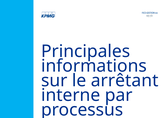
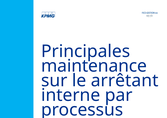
informations: informations -> maintenance
